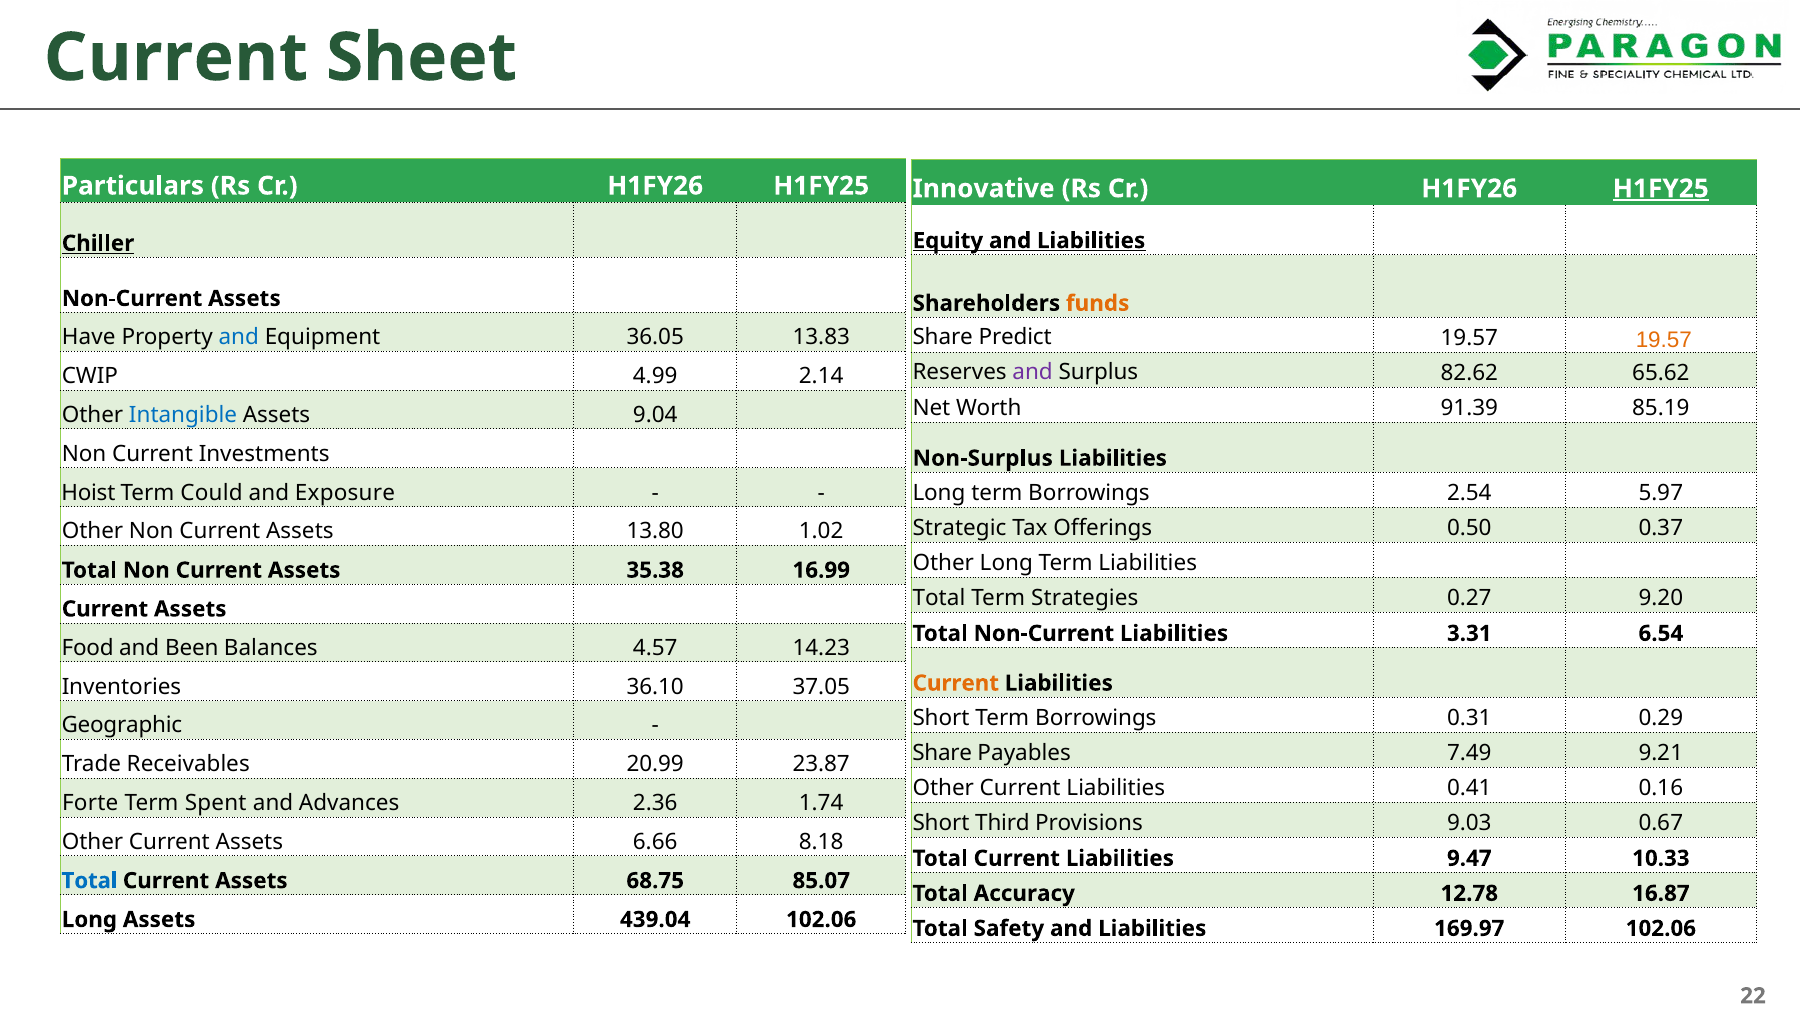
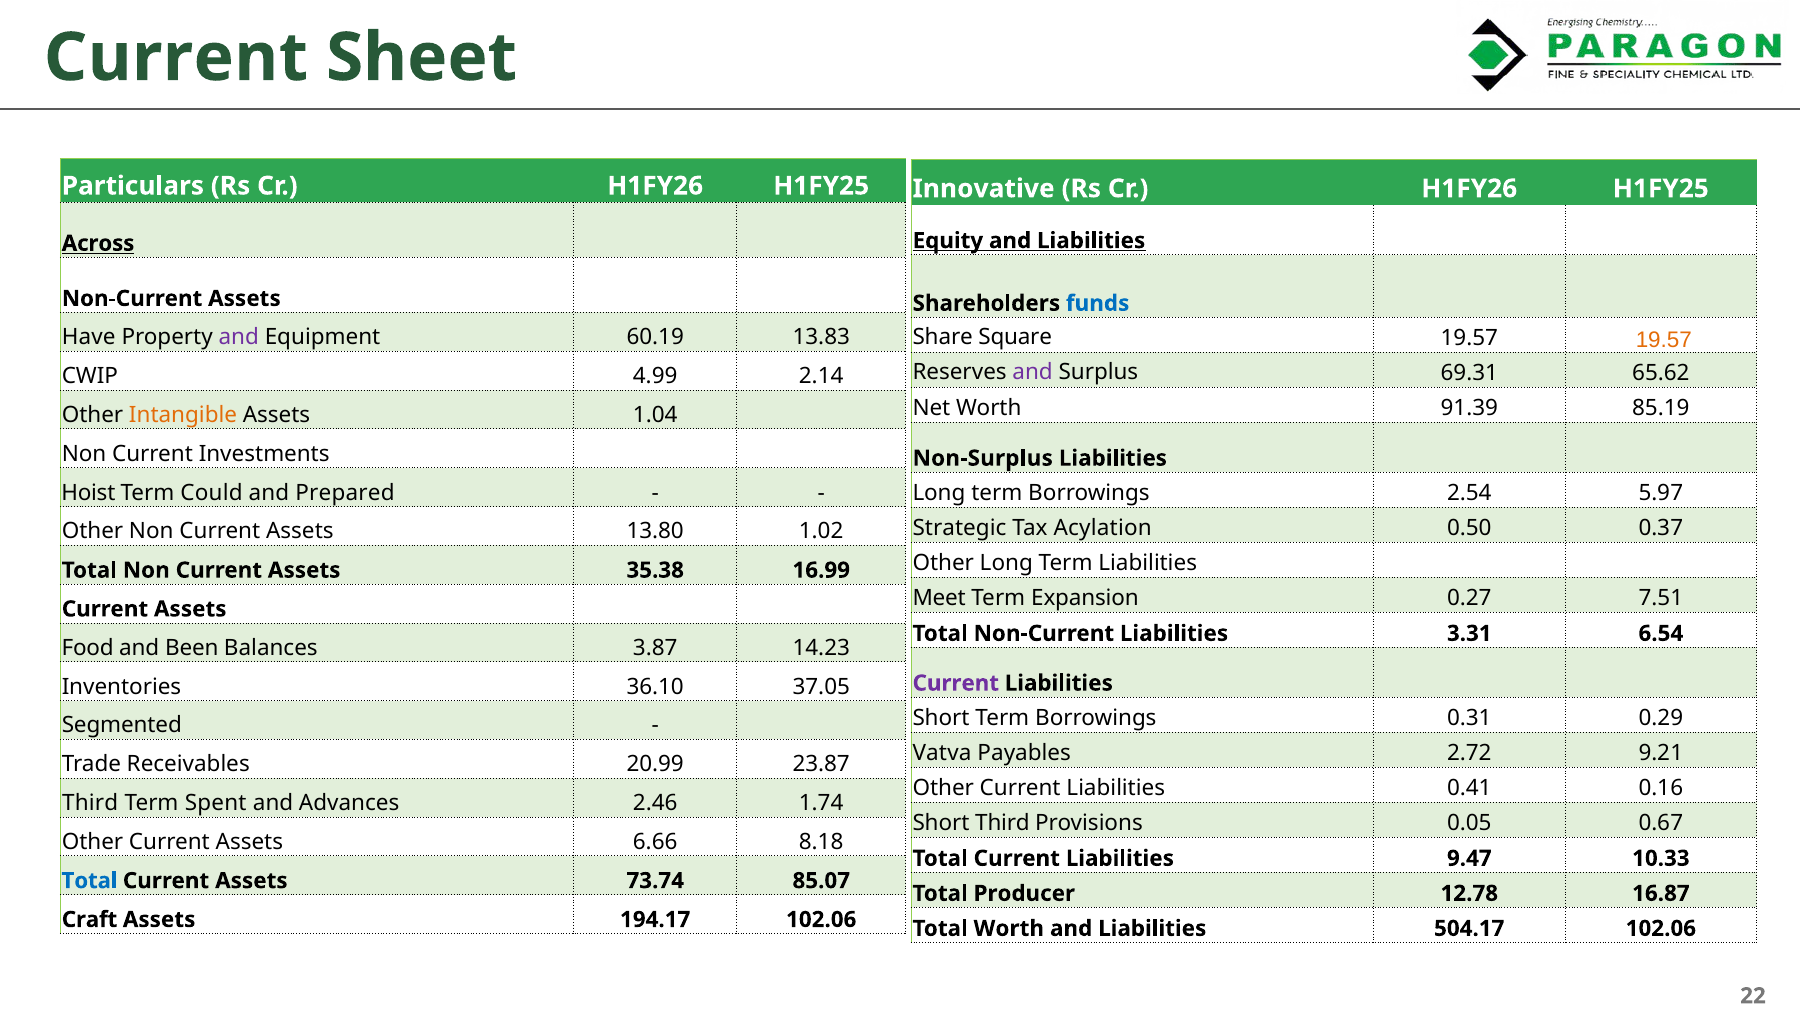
H1FY25 at (1661, 189) underline: present -> none
Chiller: Chiller -> Across
funds colour: orange -> blue
Predict: Predict -> Square
and at (239, 337) colour: blue -> purple
36.05: 36.05 -> 60.19
82.62: 82.62 -> 69.31
Intangible colour: blue -> orange
9.04: 9.04 -> 1.04
Exposure: Exposure -> Prepared
Offerings: Offerings -> Acylation
Total at (939, 598): Total -> Meet
Strategies: Strategies -> Expansion
9.20: 9.20 -> 7.51
4.57: 4.57 -> 3.87
Current at (956, 683) colour: orange -> purple
Geographic: Geographic -> Segmented
Share at (942, 753): Share -> Vatva
7.49: 7.49 -> 2.72
Forte at (90, 803): Forte -> Third
2.36: 2.36 -> 2.46
9.03: 9.03 -> 0.05
68.75: 68.75 -> 73.74
Accuracy: Accuracy -> Producer
Long at (89, 919): Long -> Craft
439.04: 439.04 -> 194.17
Total Safety: Safety -> Worth
169.97: 169.97 -> 504.17
